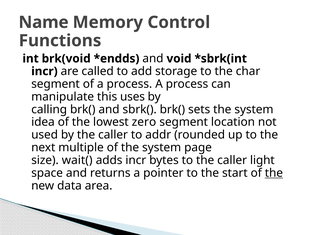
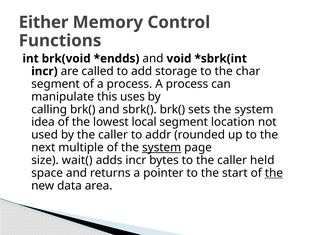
Name: Name -> Either
zero: zero -> local
system at (162, 147) underline: none -> present
light: light -> held
